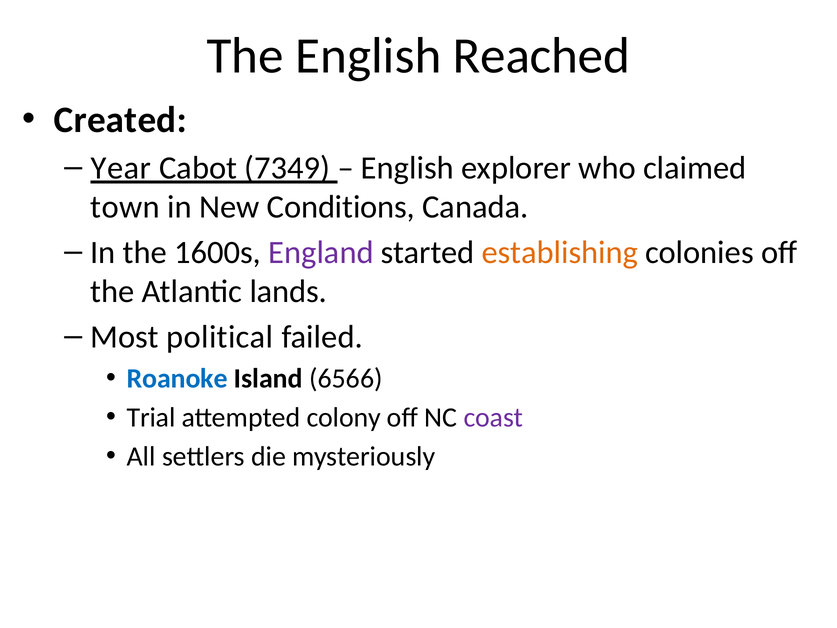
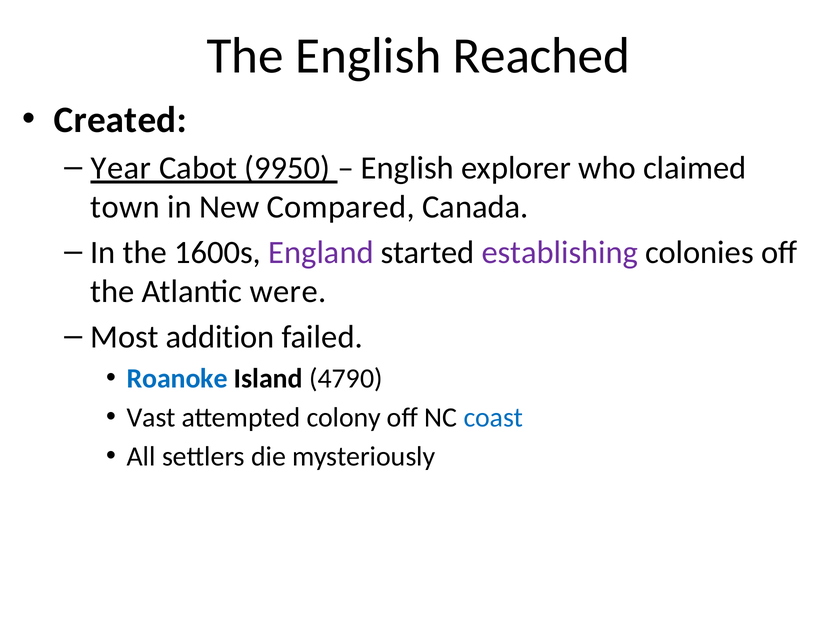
7349: 7349 -> 9950
Conditions: Conditions -> Compared
establishing colour: orange -> purple
lands: lands -> were
political: political -> addition
6566: 6566 -> 4790
Trial: Trial -> Vast
coast colour: purple -> blue
